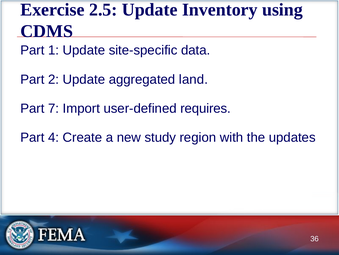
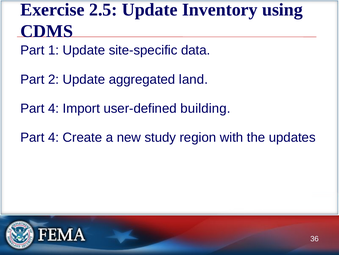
7 at (54, 108): 7 -> 4
requires: requires -> building
